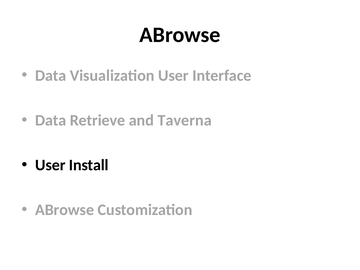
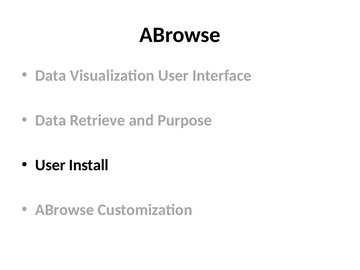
Taverna: Taverna -> Purpose
